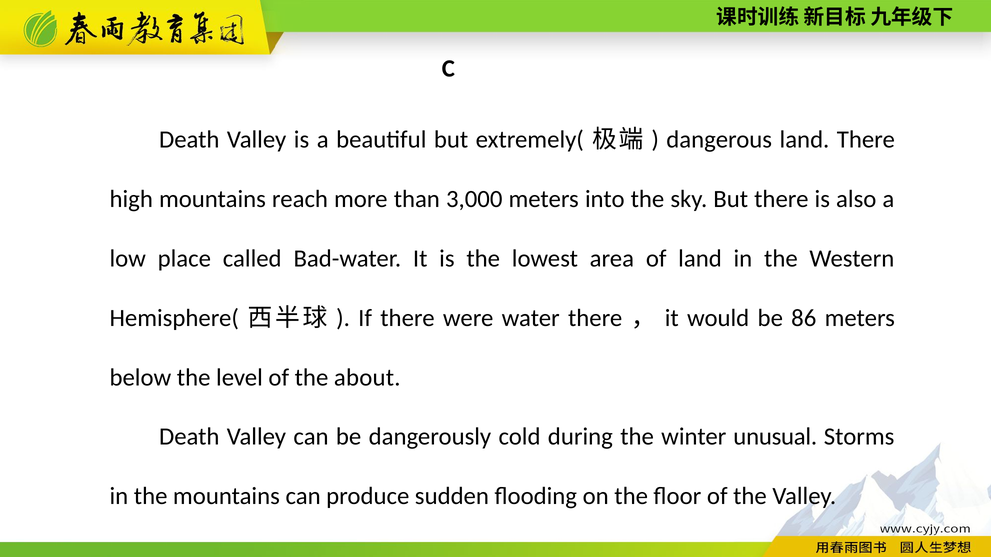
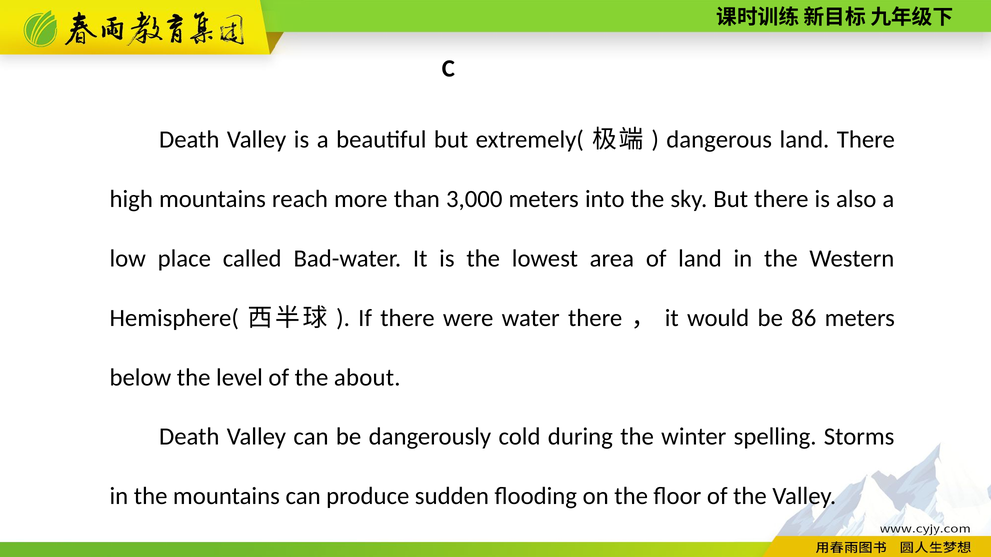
unusual: unusual -> spelling
